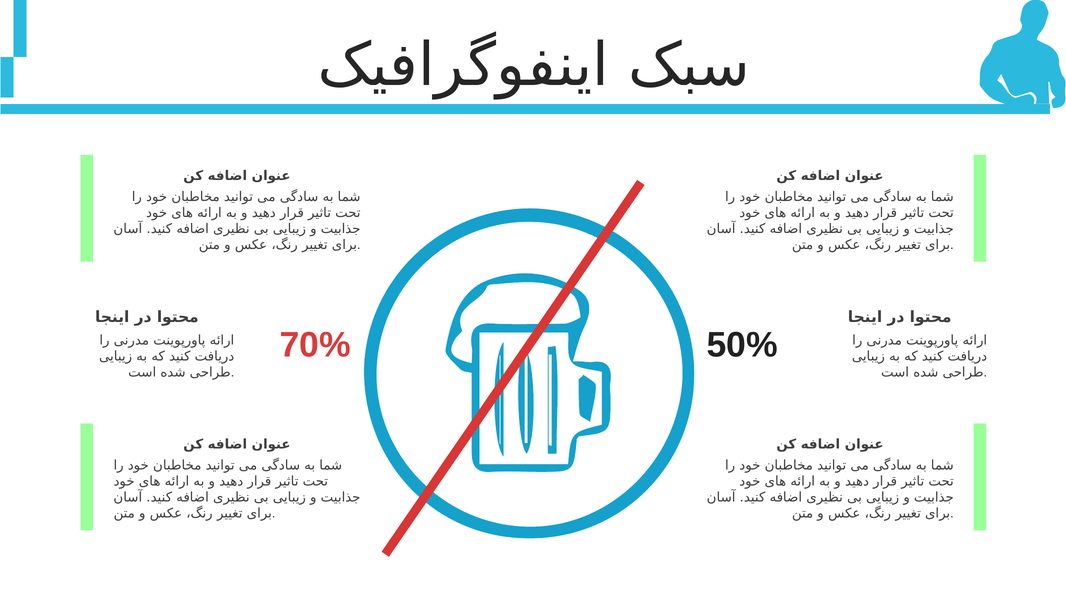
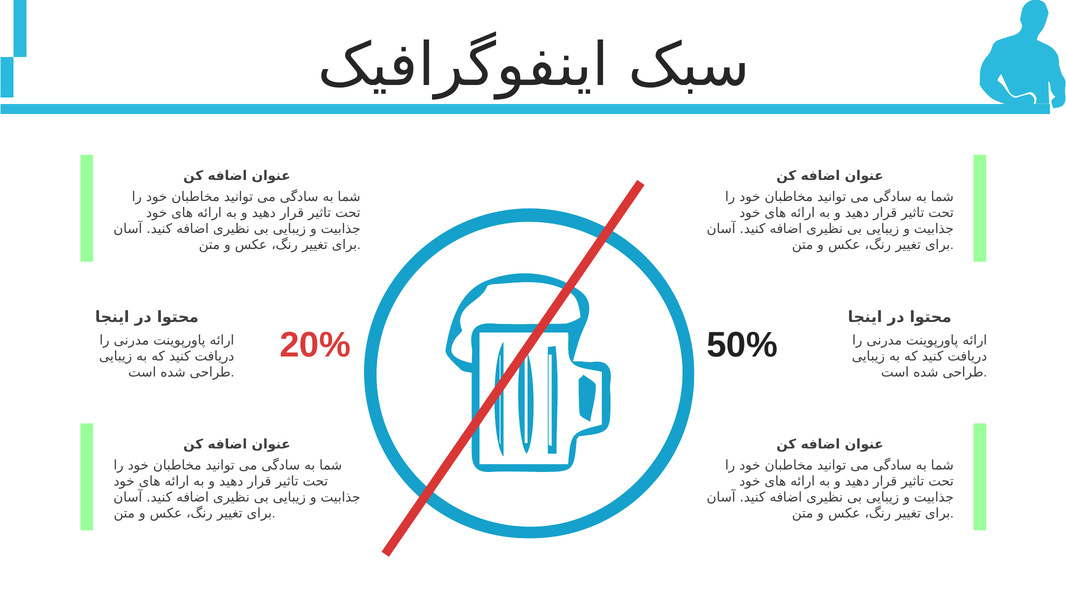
70%: 70% -> 20%
